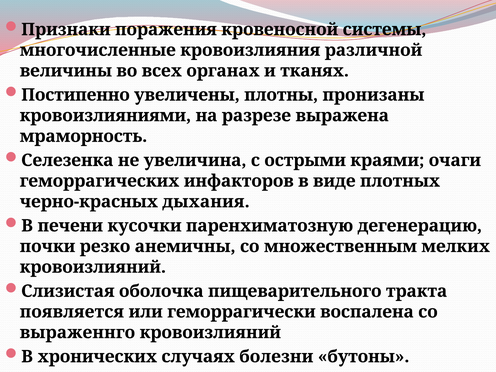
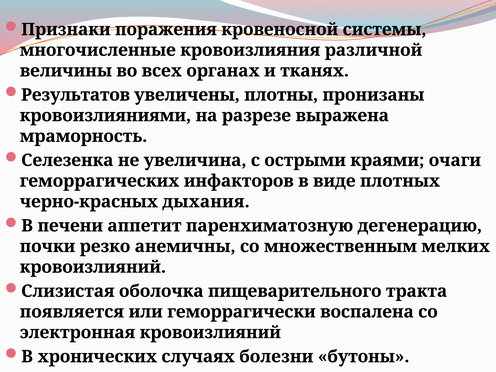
Постипенно: Постипенно -> Результатов
кусочки: кусочки -> аппетит
выраженнго: выраженнго -> электронная
